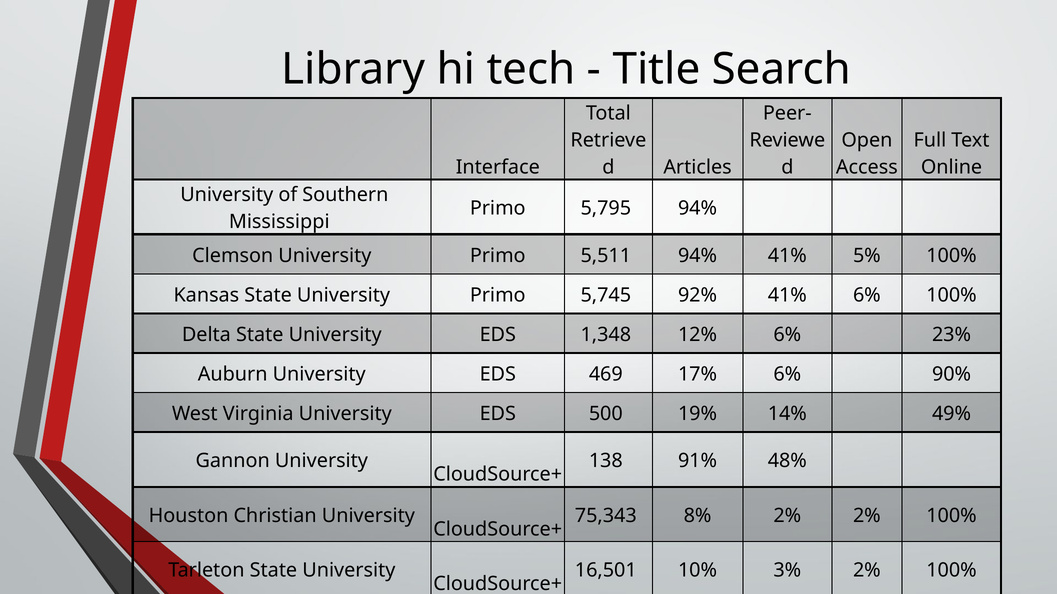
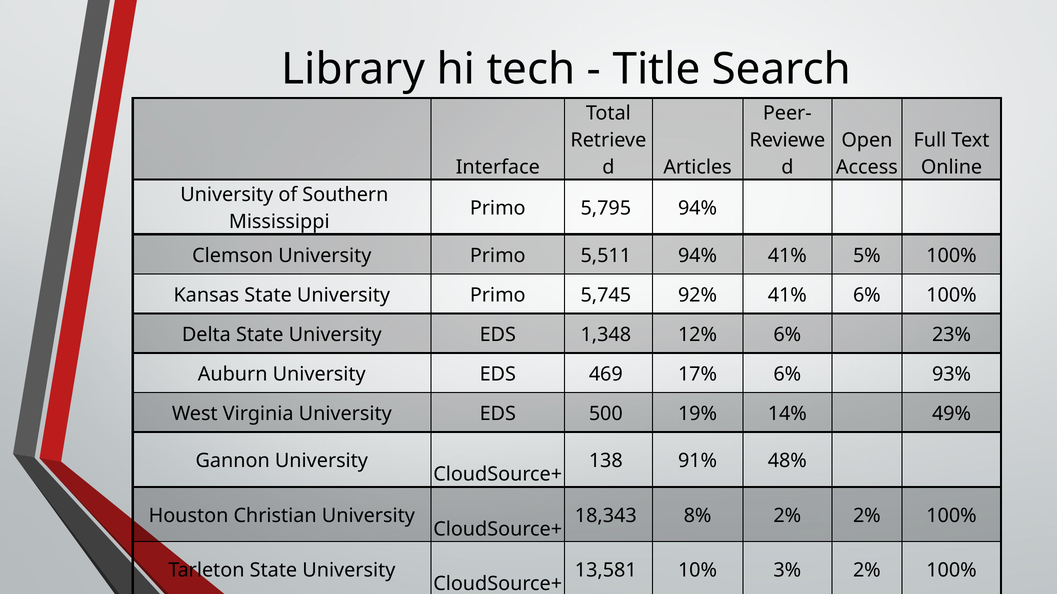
90%: 90% -> 93%
75,343: 75,343 -> 18,343
16,501: 16,501 -> 13,581
